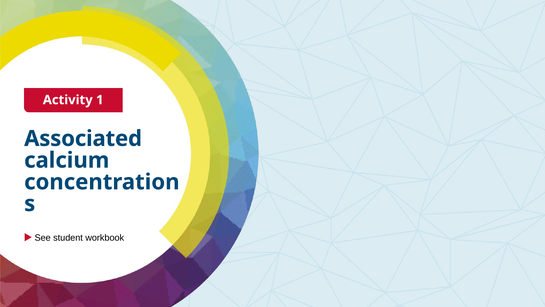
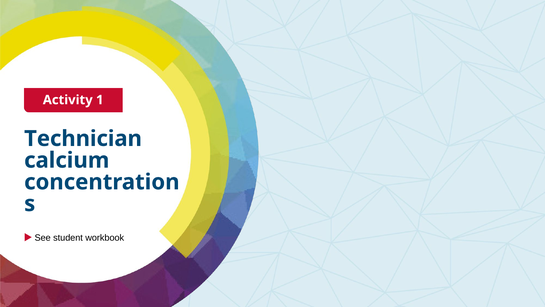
Associated: Associated -> Technician
